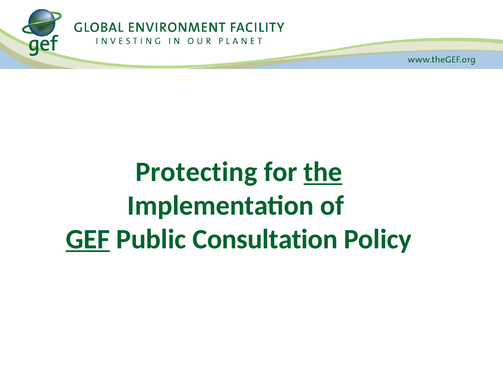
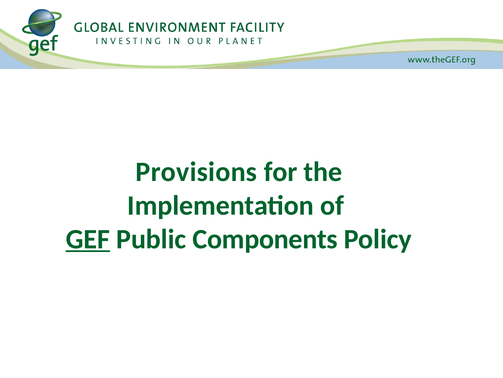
Protecting: Protecting -> Provisions
the underline: present -> none
Consultation: Consultation -> Components
